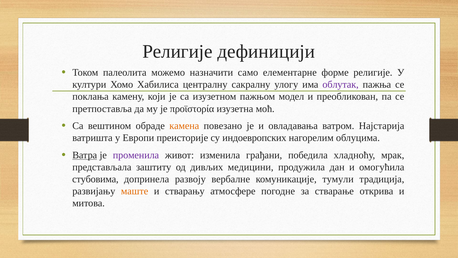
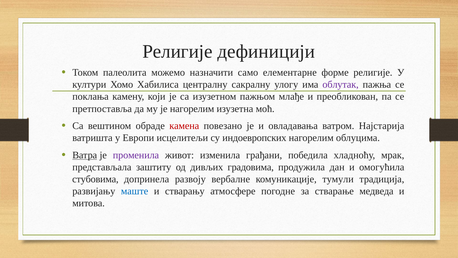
модел: модел -> млађе
је προϊστορία: προϊστορία -> нагорелим
камена colour: orange -> red
преисторије: преисторије -> исцелитељи
медицини: медицини -> градовима
маште colour: orange -> blue
открива: открива -> медведа
